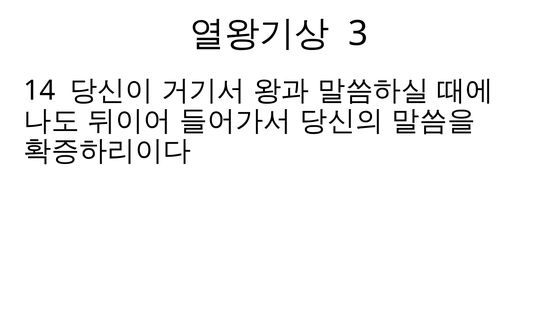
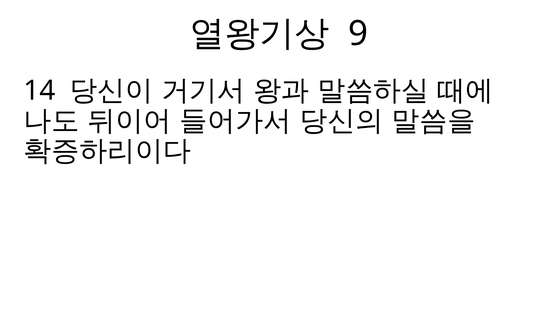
3: 3 -> 9
